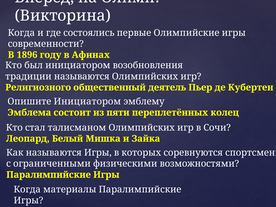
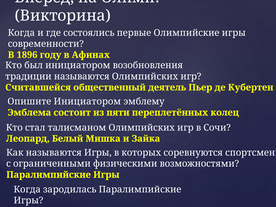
Религиозного: Религиозного -> Считавшейся
материалы: материалы -> зародилась
